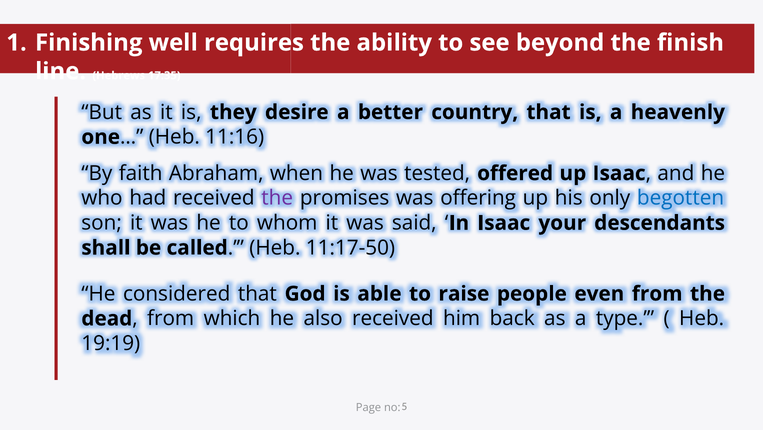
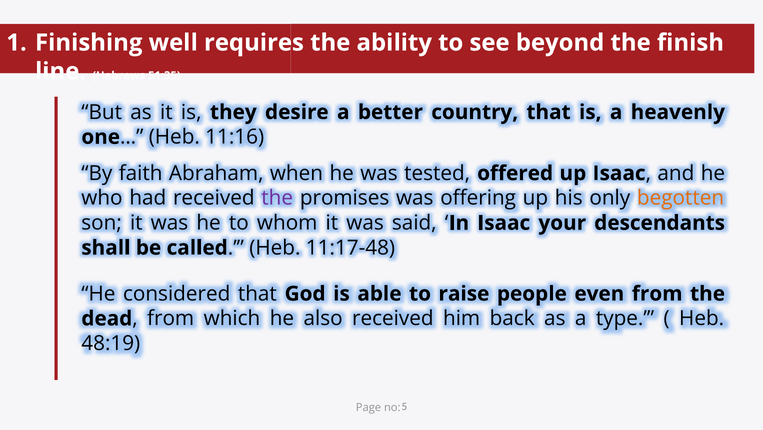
17:35: 17:35 -> 51:35
begotten colour: blue -> orange
11:17-50: 11:17-50 -> 11:17-48
19:19: 19:19 -> 48:19
